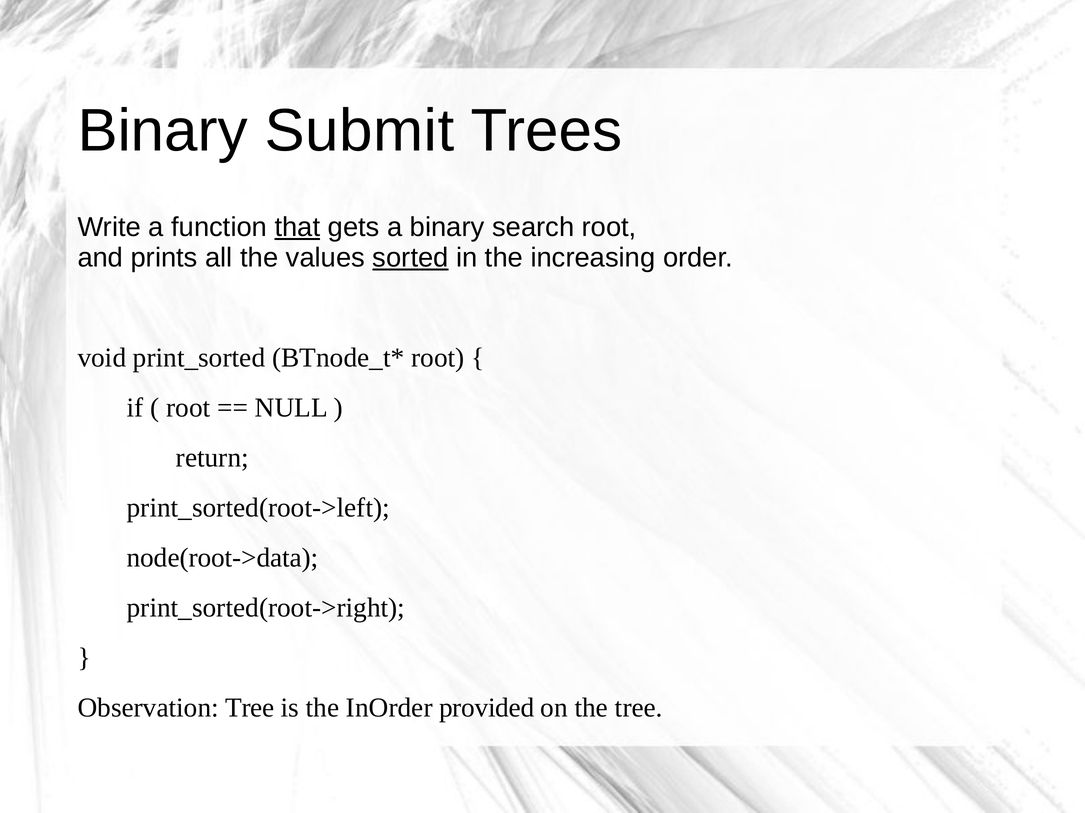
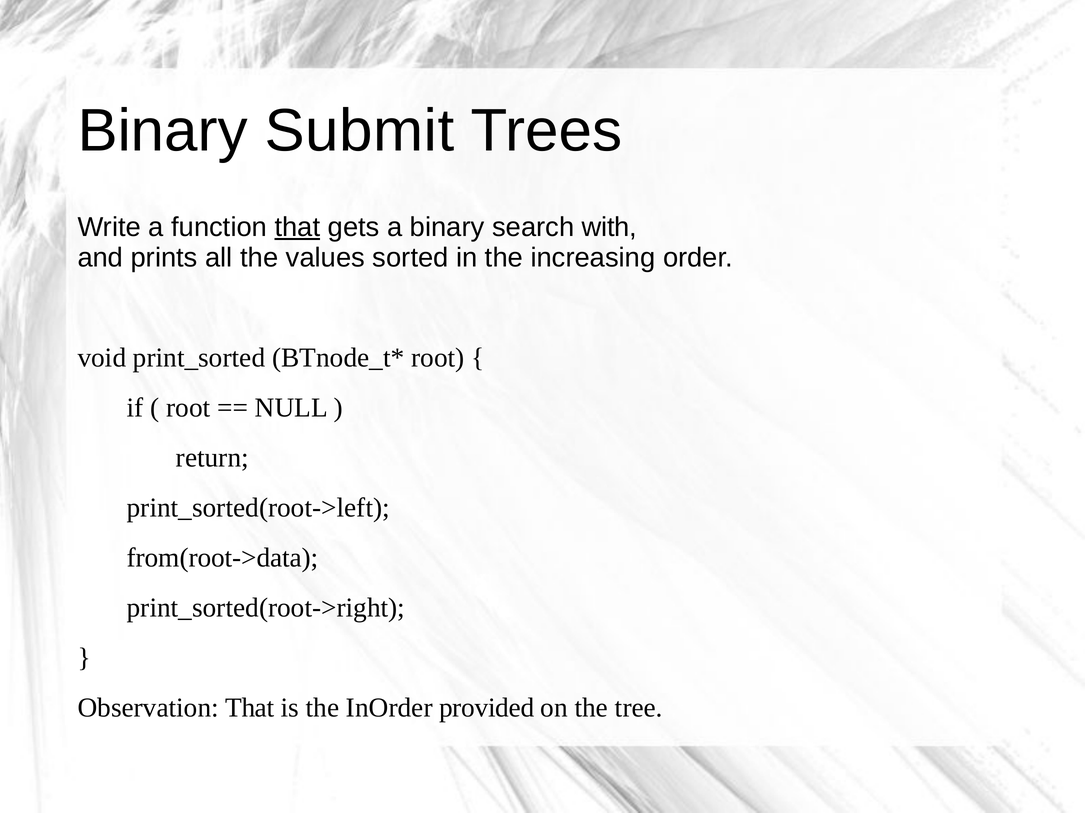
search root: root -> with
sorted underline: present -> none
node(root->data: node(root->data -> from(root->data
Observation Tree: Tree -> That
